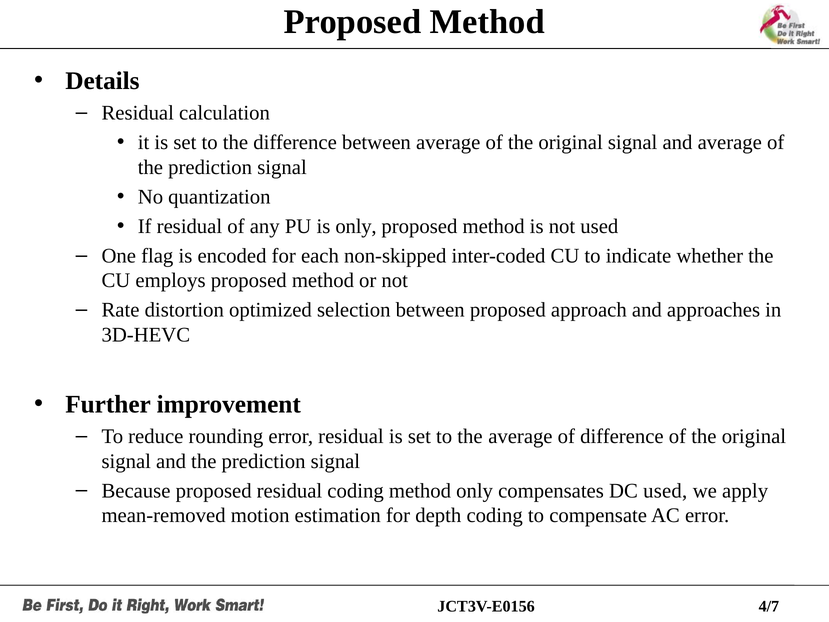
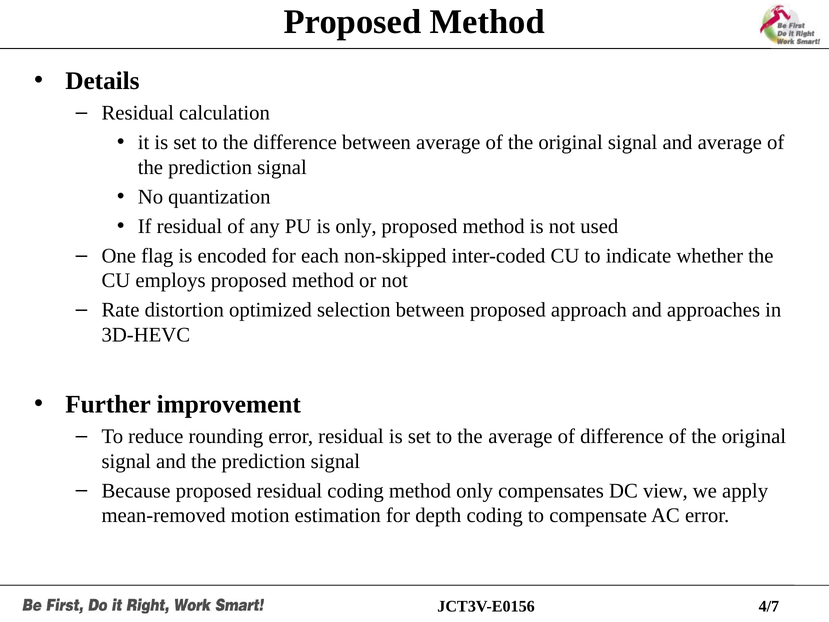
DC used: used -> view
